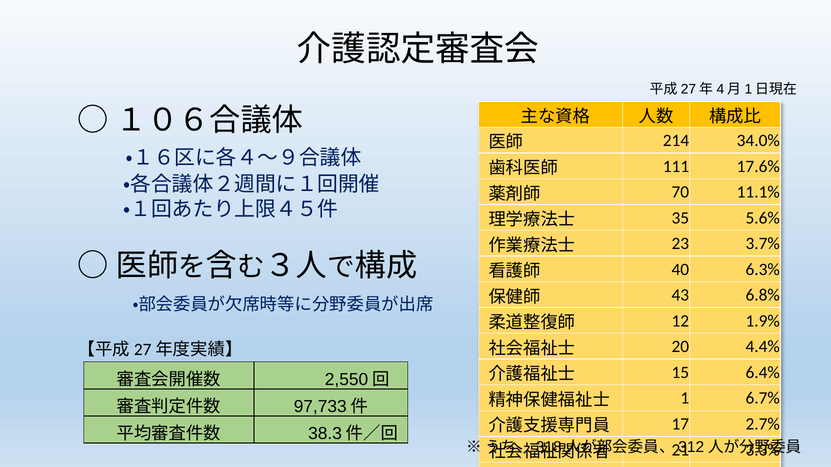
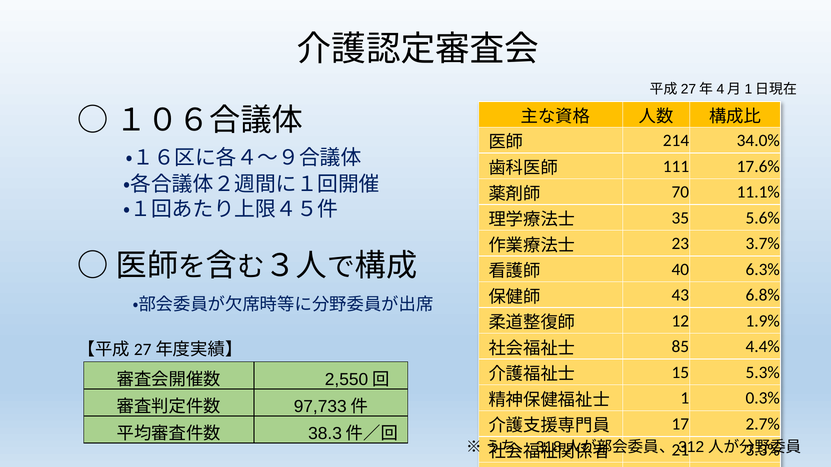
20: 20 -> 85
6.4%: 6.4% -> 5.3%
6.7%: 6.7% -> 0.3%
